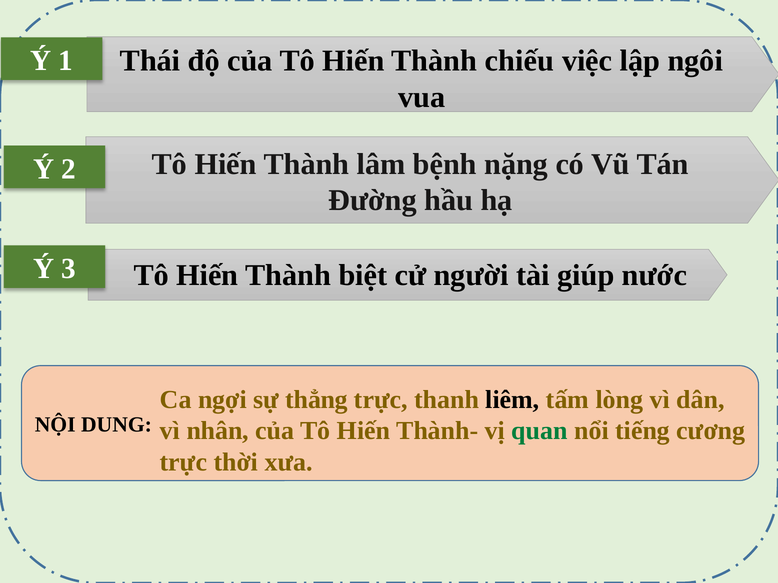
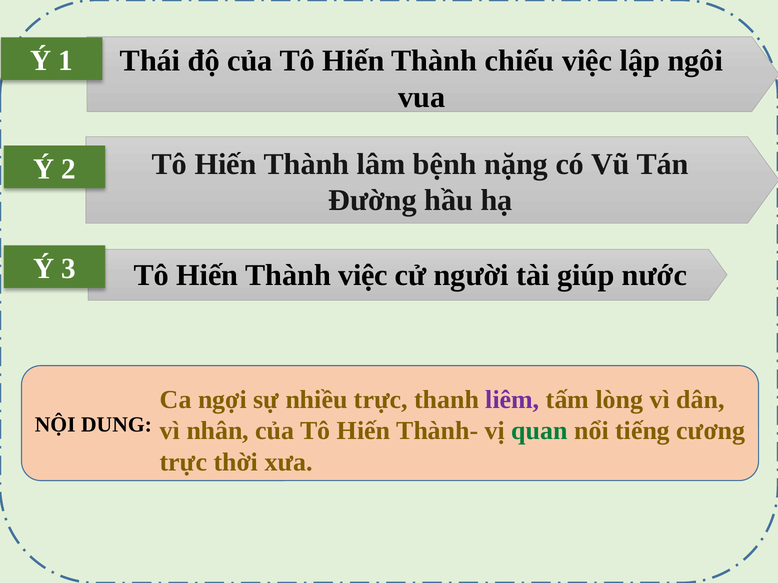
Thành biệt: biệt -> việc
thẳng: thẳng -> nhiều
liêm colour: black -> purple
